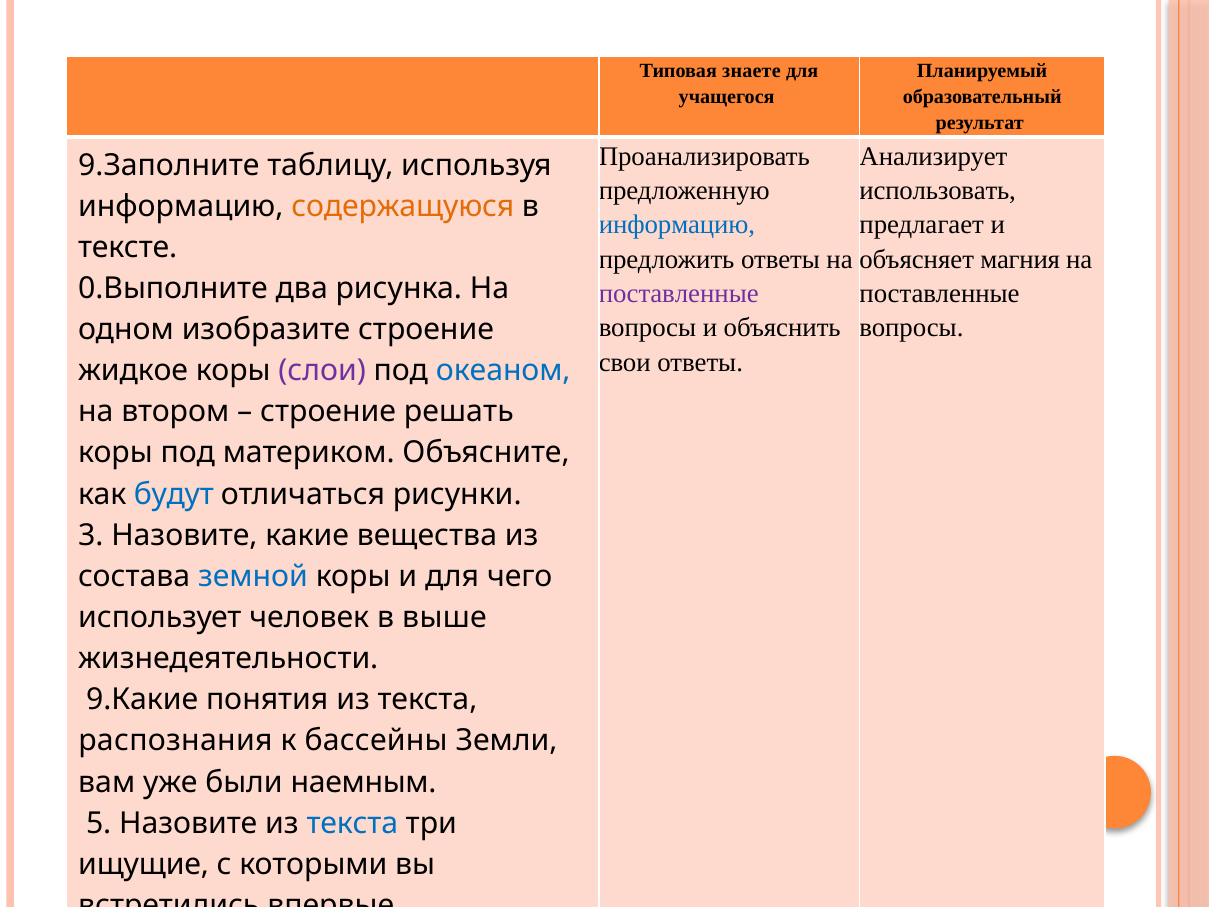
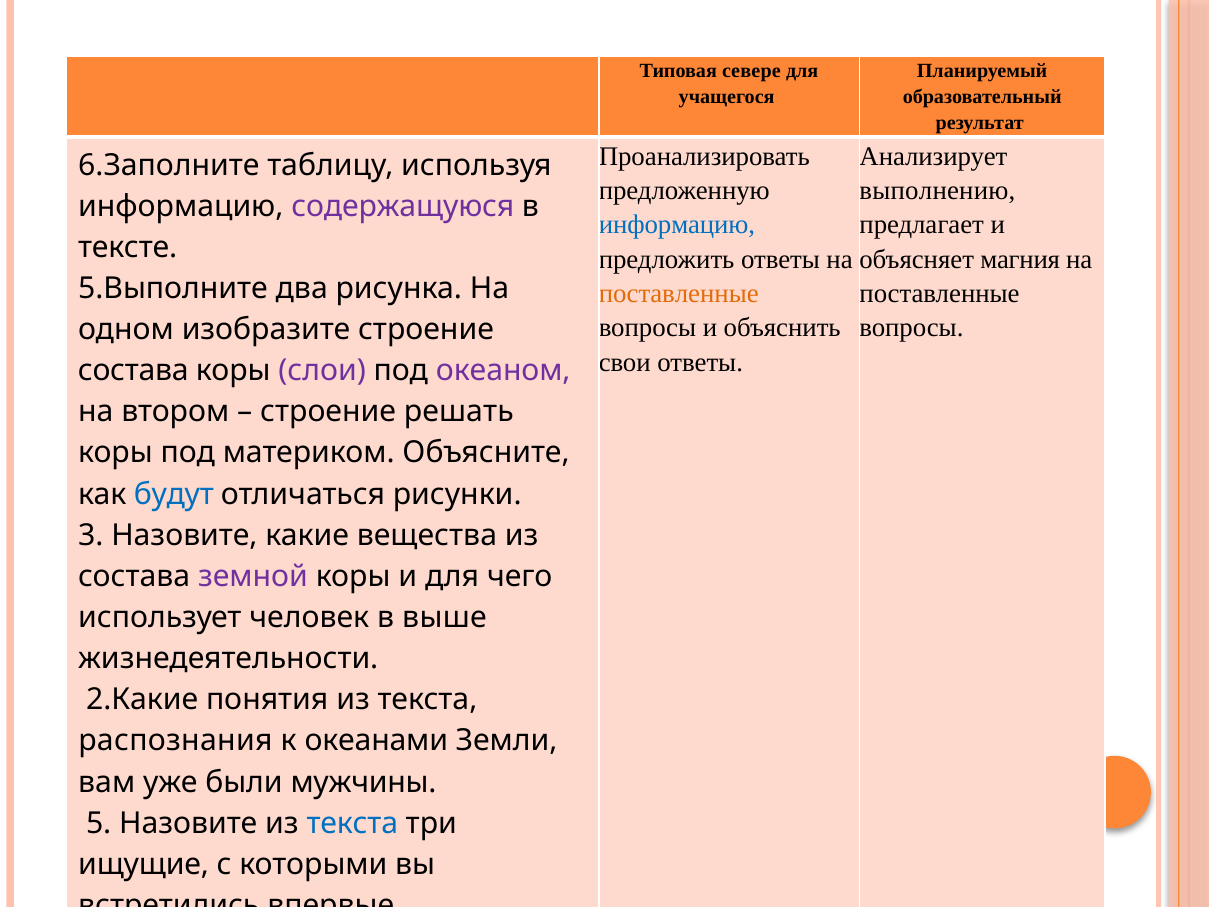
знаете: знаете -> севере
9.Заполните: 9.Заполните -> 6.Заполните
использовать: использовать -> выполнению
содержащуюся colour: orange -> purple
0.Выполните: 0.Выполните -> 5.Выполните
поставленные at (679, 294) colour: purple -> orange
жидкое at (133, 371): жидкое -> состава
океаном colour: blue -> purple
земной colour: blue -> purple
9.Какие: 9.Какие -> 2.Какие
бассейны: бассейны -> океанами
наемным: наемным -> мужчины
